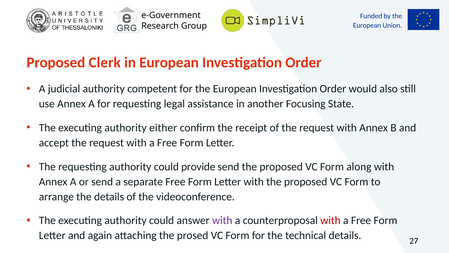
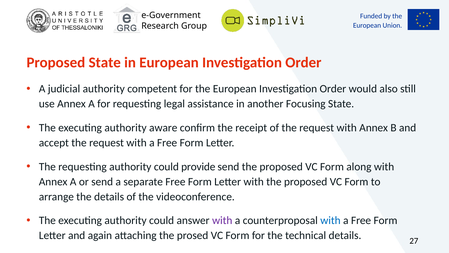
Proposed Clerk: Clerk -> State
either: either -> aware
with at (330, 220) colour: red -> blue
